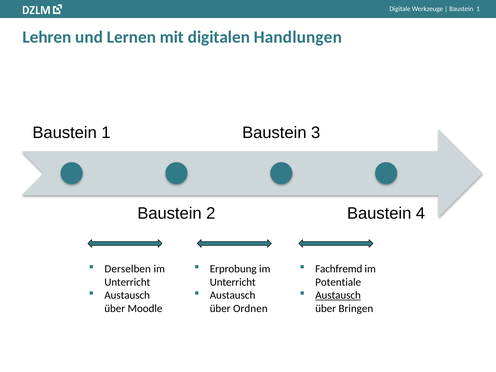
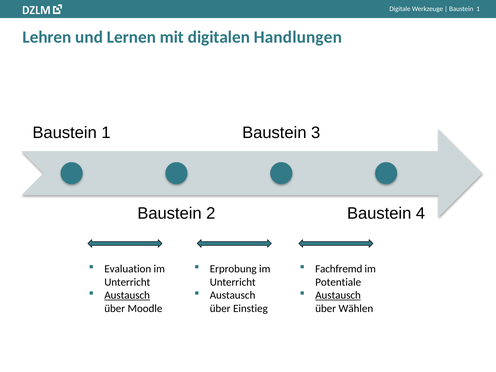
Derselben: Derselben -> Evaluation
Austausch at (127, 295) underline: none -> present
Ordnen: Ordnen -> Einstieg
Bringen: Bringen -> Wählen
